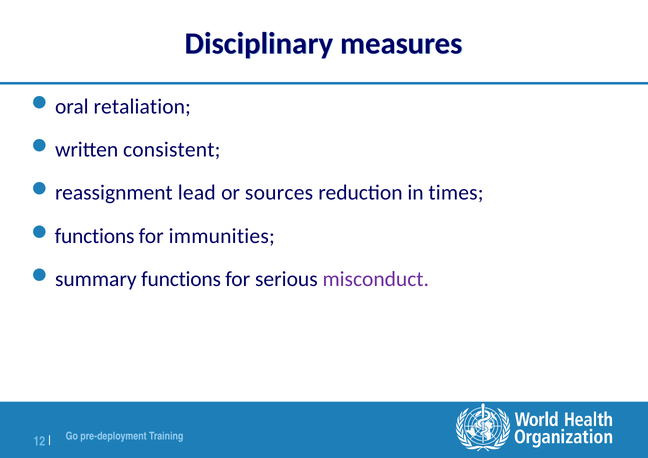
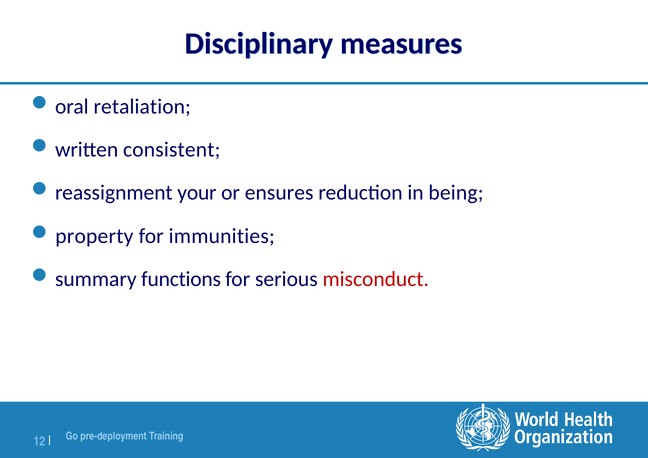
lead: lead -> your
sources: sources -> ensures
times: times -> being
functions at (95, 236): functions -> property
misconduct colour: purple -> red
